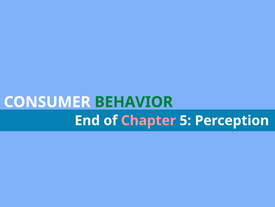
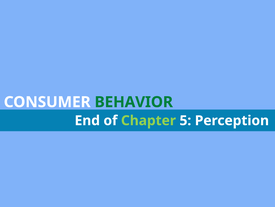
Chapter colour: pink -> light green
